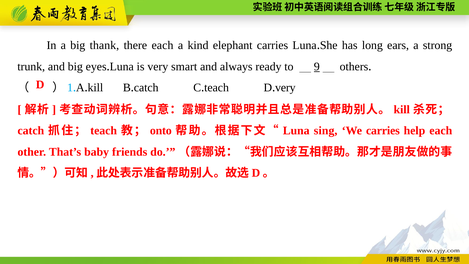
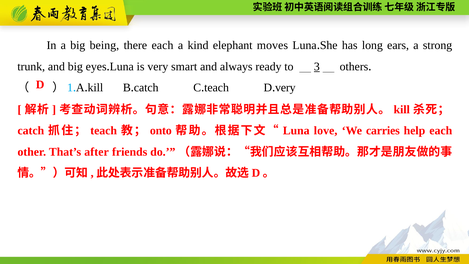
thank: thank -> being
elephant carries: carries -> moves
9: 9 -> 3
sing: sing -> love
baby: baby -> after
